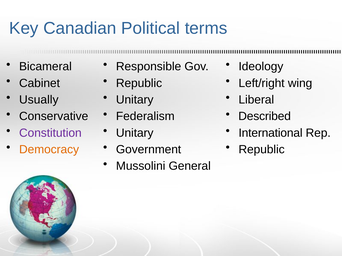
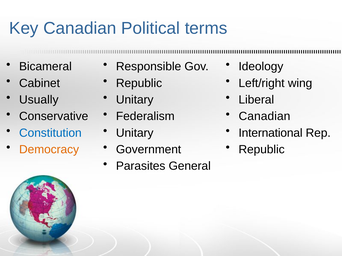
Described at (265, 117): Described -> Canadian
Constitution colour: purple -> blue
Mussolini: Mussolini -> Parasites
